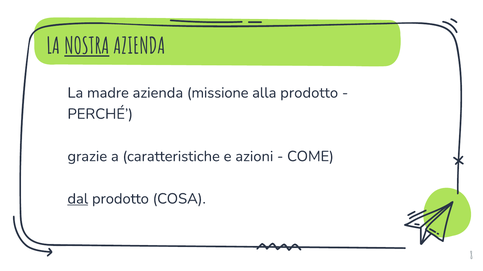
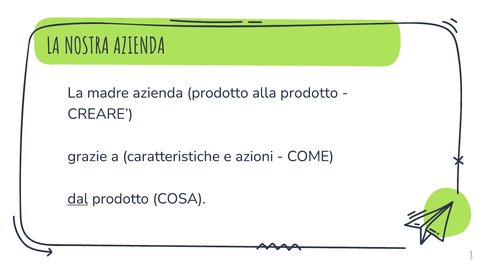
NOSTRA underline: present -> none
azienda missione: missione -> prodotto
PERCHÉ: PERCHÉ -> CREARE
